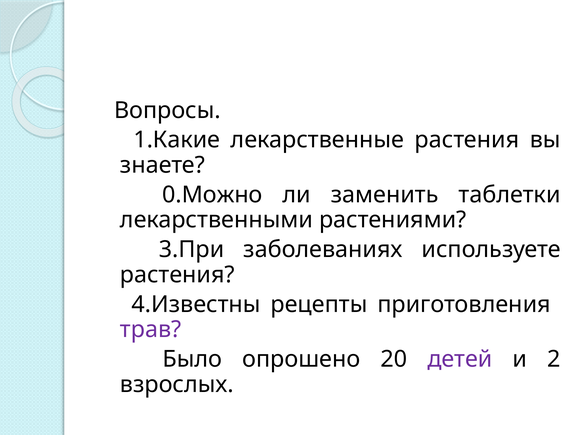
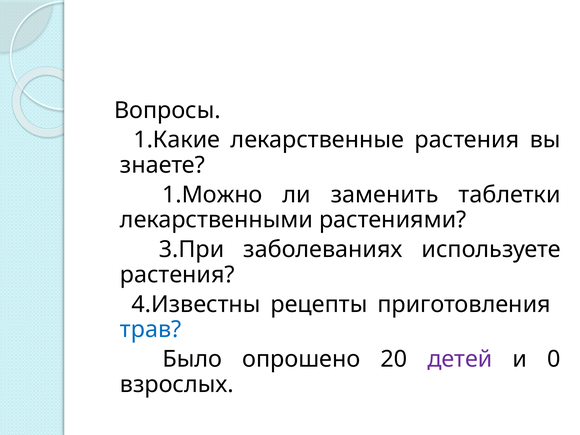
0.Можно: 0.Можно -> 1.Можно
трав colour: purple -> blue
2: 2 -> 0
